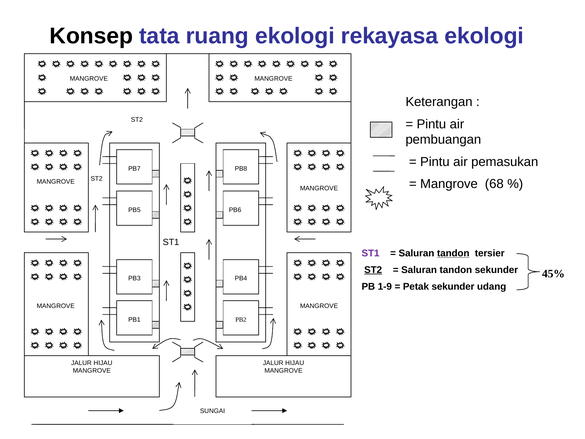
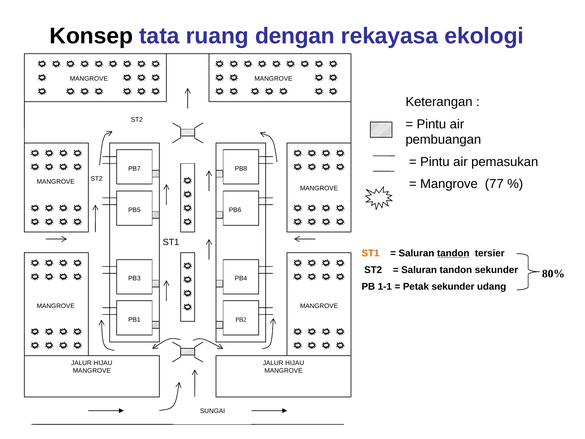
ruang ekologi: ekologi -> dengan
68: 68 -> 77
ST1 at (371, 253) colour: purple -> orange
ST2 at (373, 270) underline: present -> none
45%: 45% -> 80%
1-9: 1-9 -> 1-1
